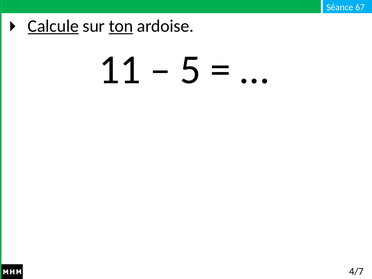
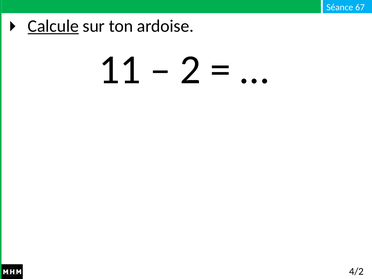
ton underline: present -> none
5: 5 -> 2
4/7: 4/7 -> 4/2
